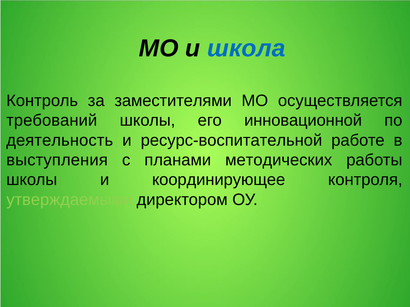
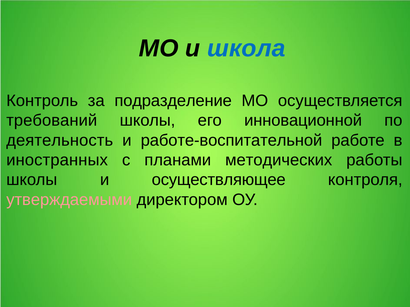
заместителями: заместителями -> подразделение
ресурс-воспитательной: ресурс-воспитательной -> работе-воспитательной
выступления: выступления -> иностранных
координирующее: координирующее -> осуществляющее
утверждаемыми colour: light green -> pink
